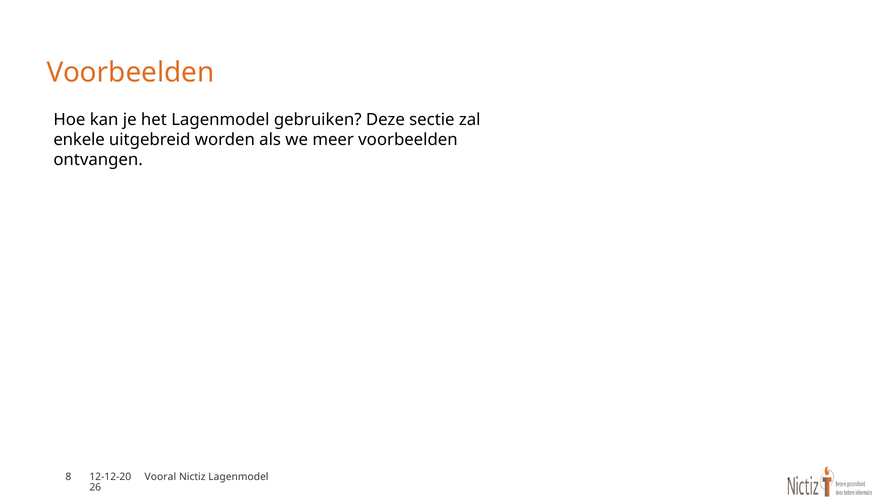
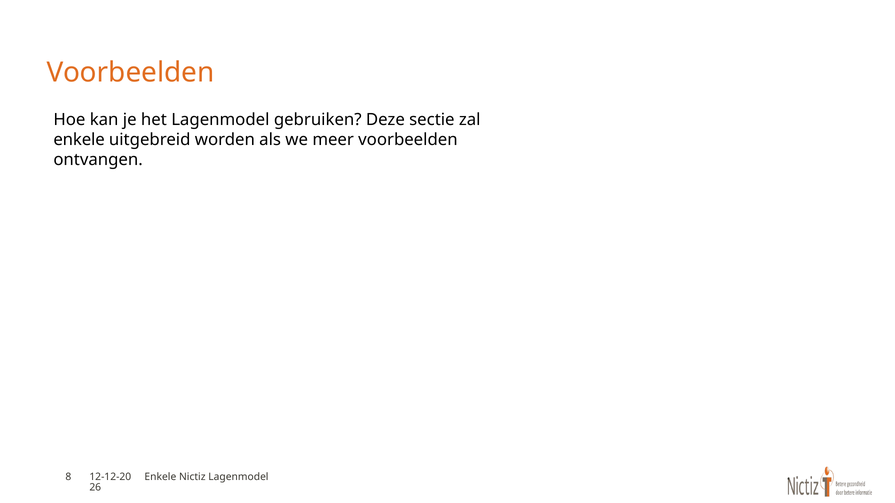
Vooral at (160, 477): Vooral -> Enkele
